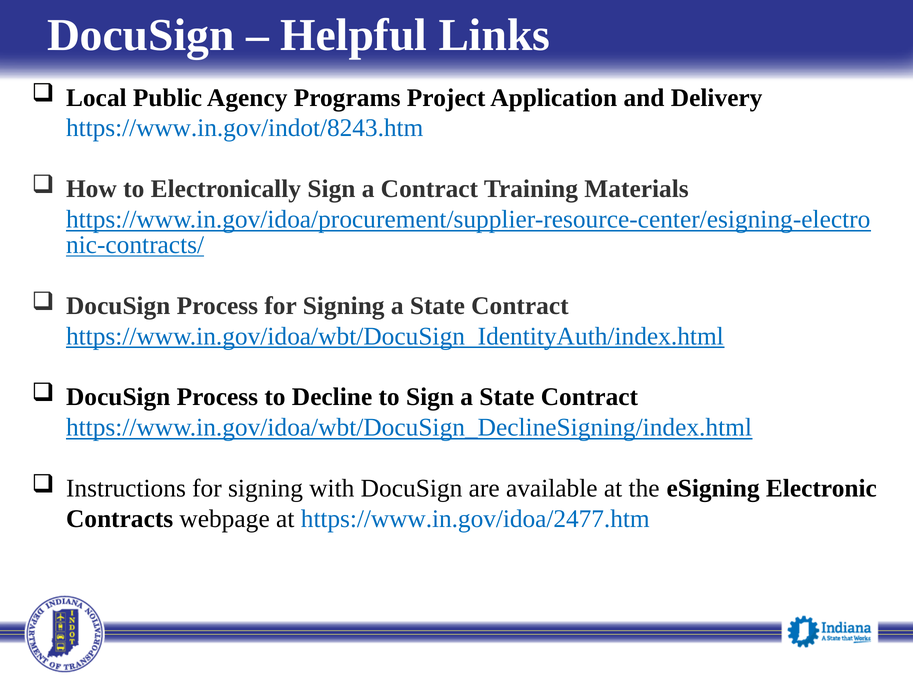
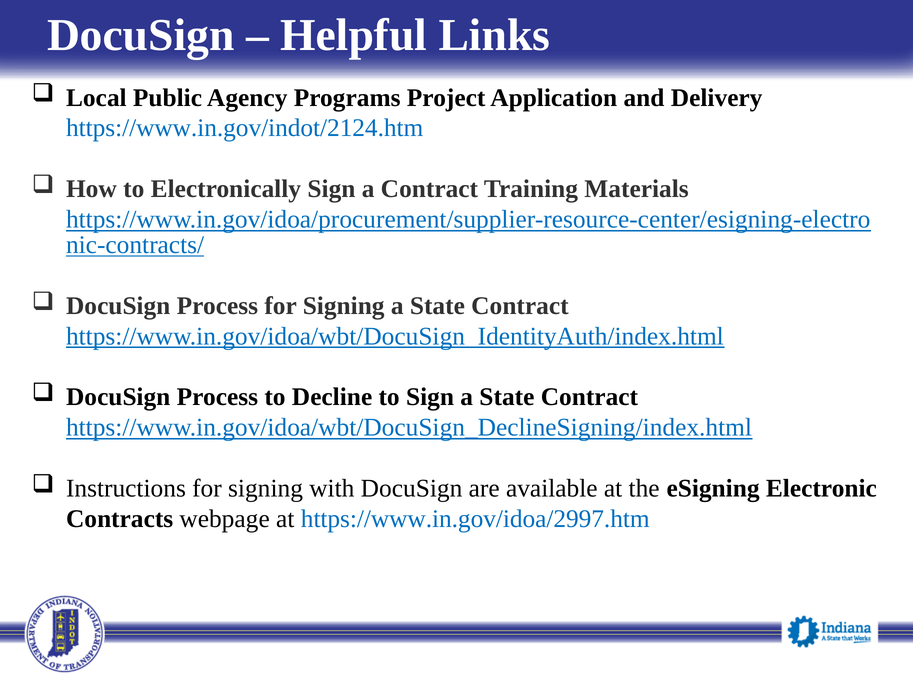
https://www.in.gov/indot/8243.htm: https://www.in.gov/indot/8243.htm -> https://www.in.gov/indot/2124.htm
https://www.in.gov/idoa/2477.htm: https://www.in.gov/idoa/2477.htm -> https://www.in.gov/idoa/2997.htm
